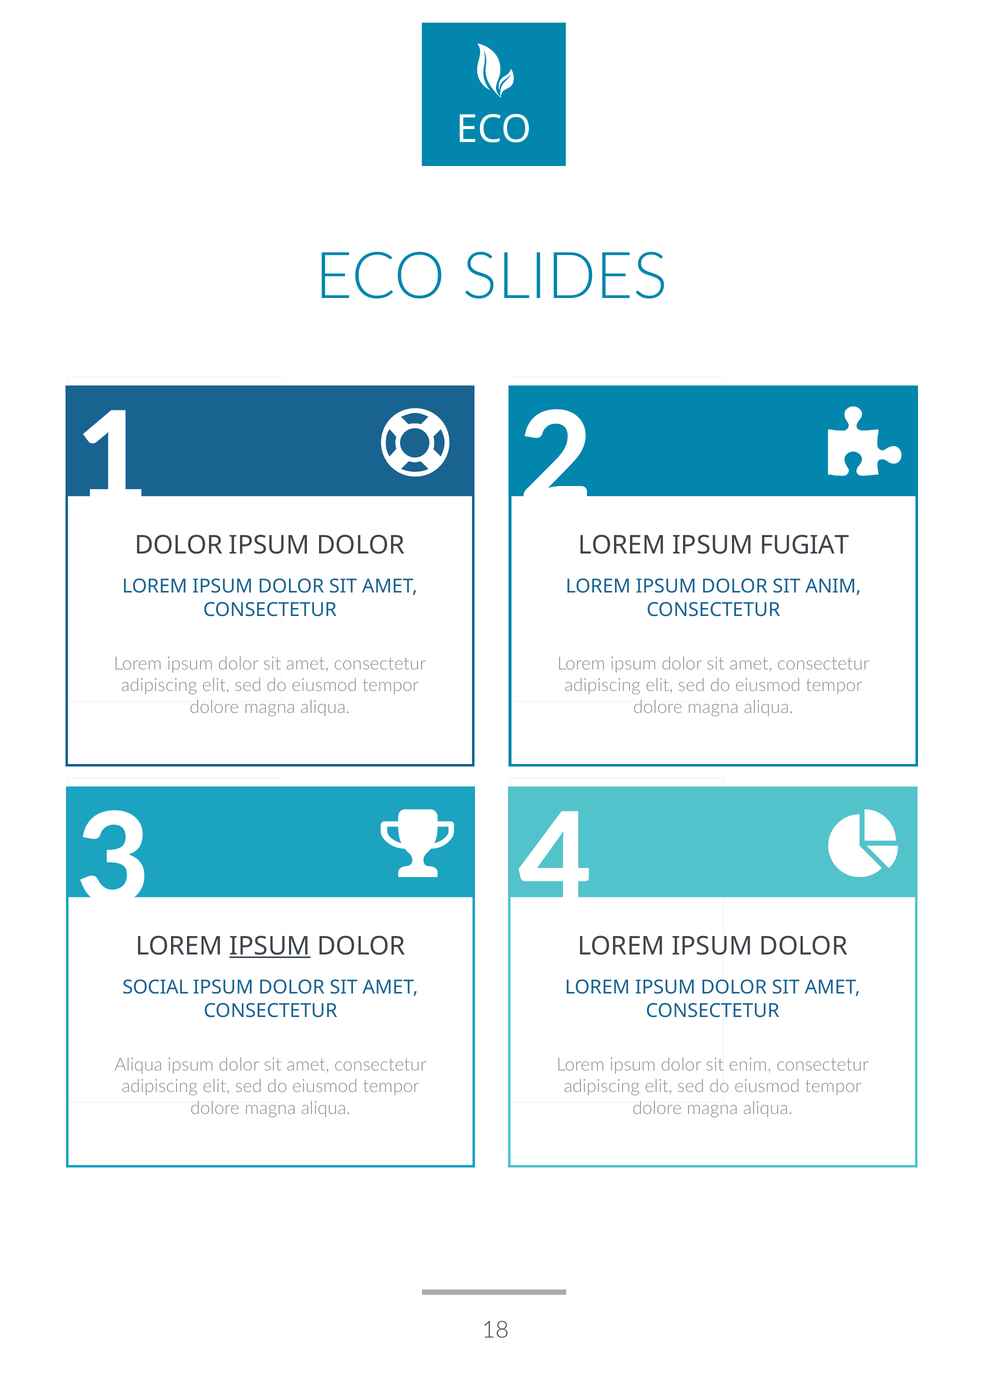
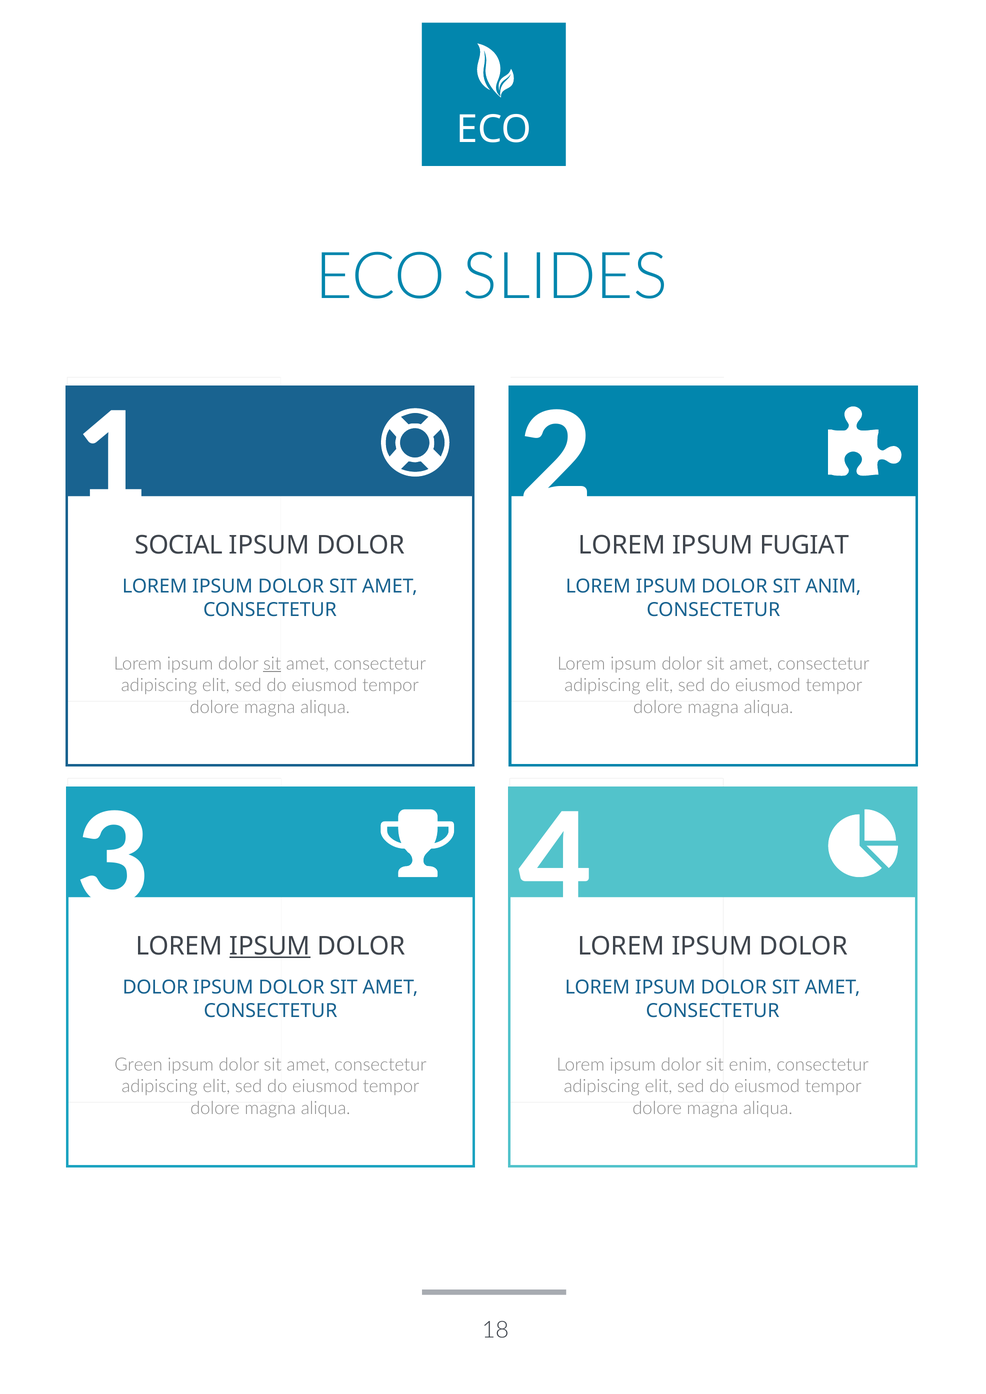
DOLOR at (179, 545): DOLOR -> SOCIAL
sit at (272, 664) underline: none -> present
SOCIAL at (155, 987): SOCIAL -> DOLOR
Aliqua at (138, 1064): Aliqua -> Green
